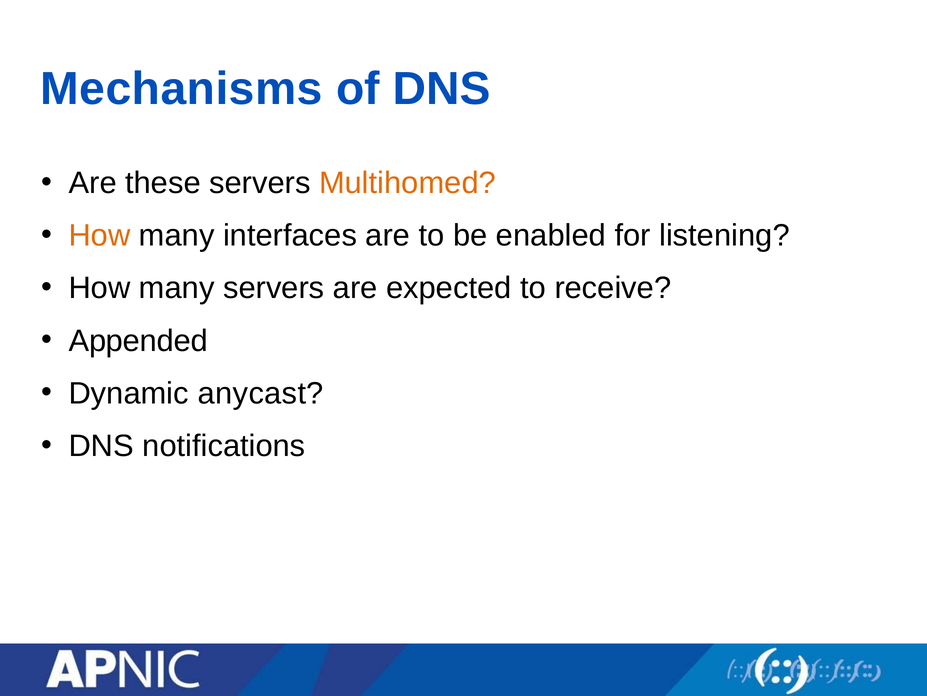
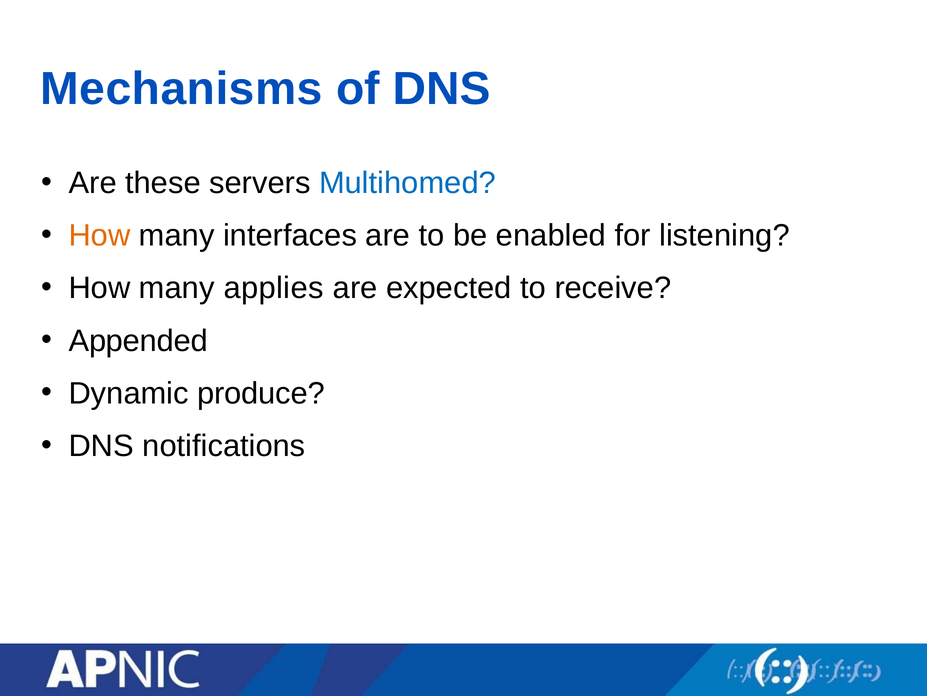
Multihomed colour: orange -> blue
many servers: servers -> applies
anycast: anycast -> produce
